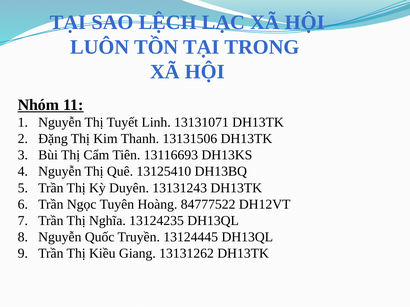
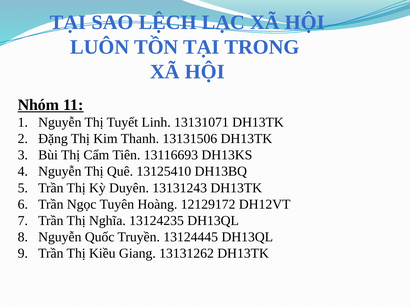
84777522: 84777522 -> 12129172
